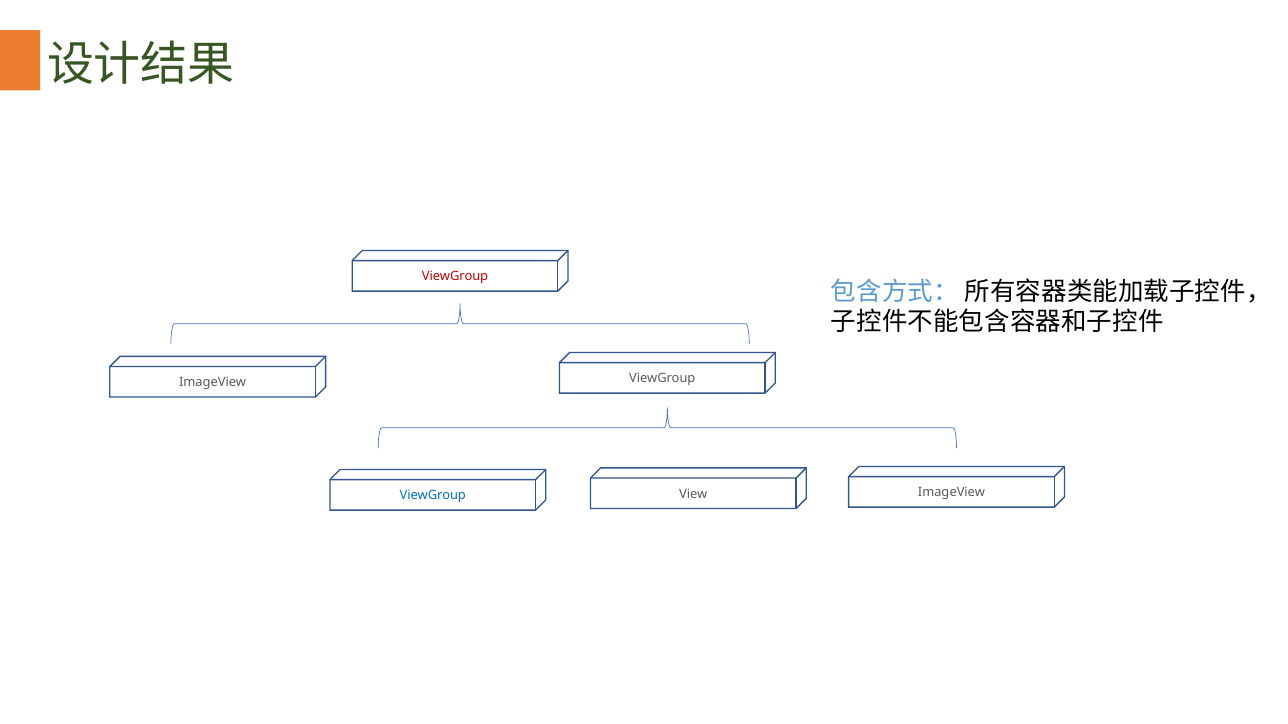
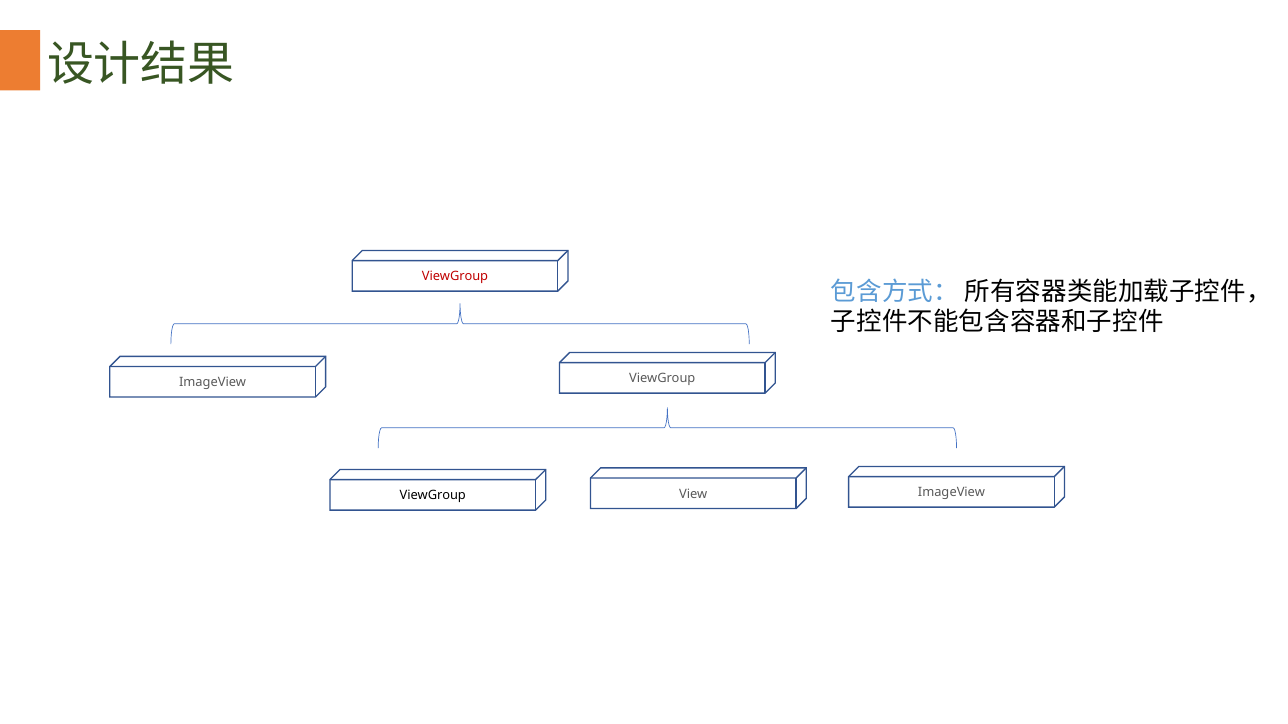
ViewGroup at (433, 496) colour: blue -> black
